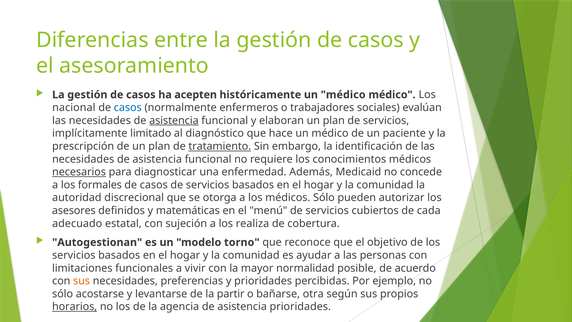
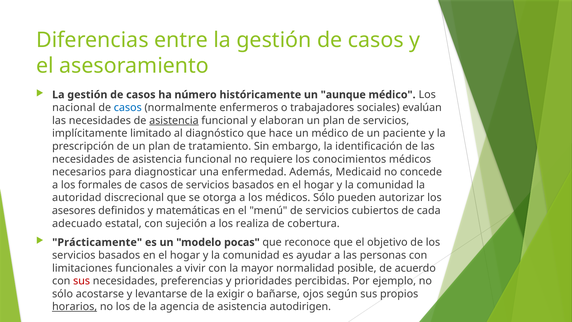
acepten: acepten -> número
históricamente un médico: médico -> aunque
tratamiento underline: present -> none
necesarios underline: present -> none
Autogestionan: Autogestionan -> Prácticamente
torno: torno -> pocas
sus at (82, 281) colour: orange -> red
partir: partir -> exigir
otra: otra -> ojos
asistencia prioridades: prioridades -> autodirigen
